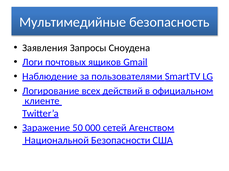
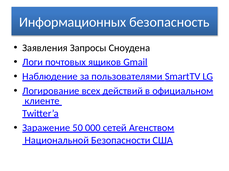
Мультимедийные: Мультимедийные -> Информационных
